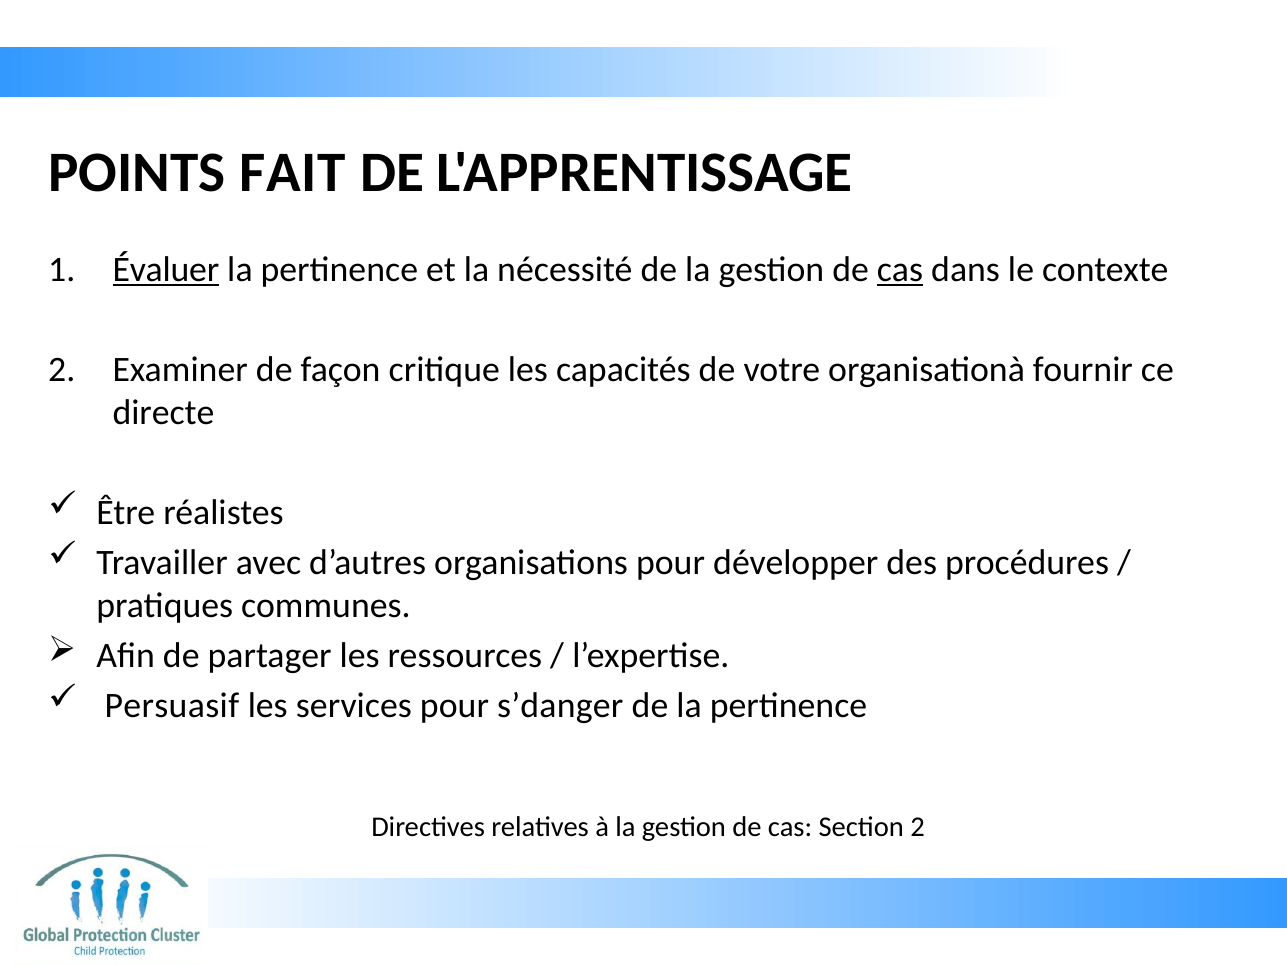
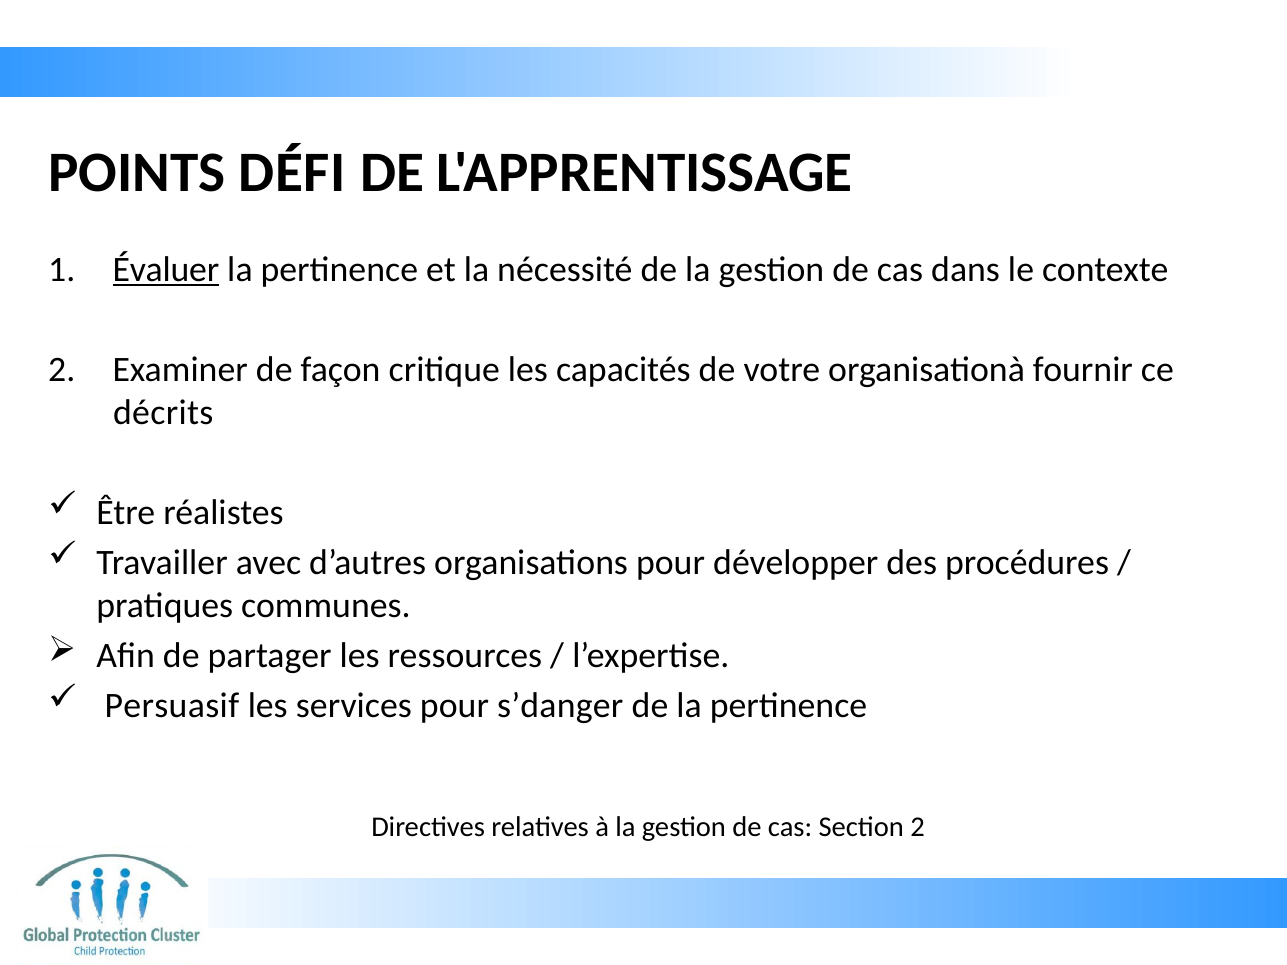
FAIT: FAIT -> DÉFI
cas at (900, 270) underline: present -> none
directe: directe -> décrits
